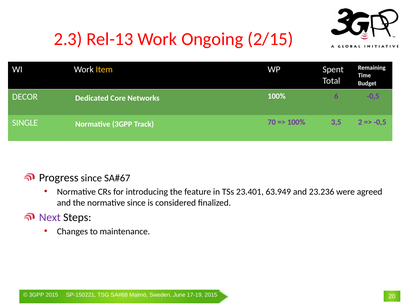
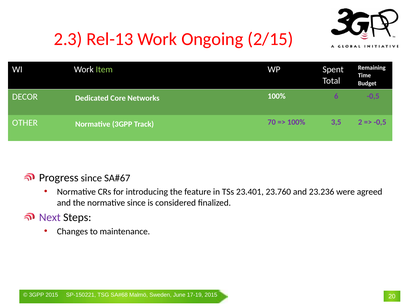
Item colour: yellow -> light green
SINGLE: SINGLE -> OTHER
63.949: 63.949 -> 23.760
